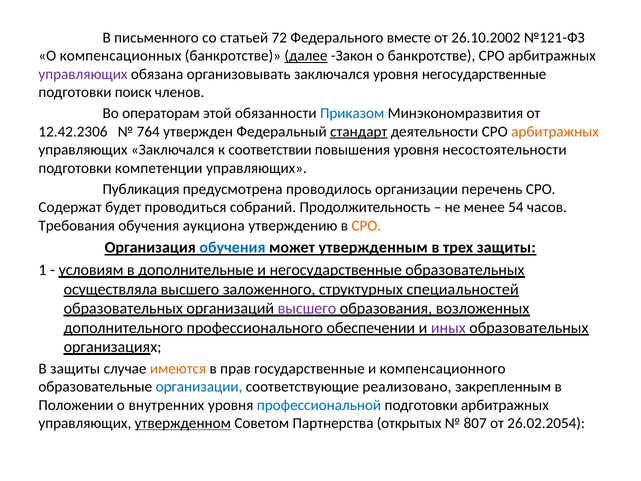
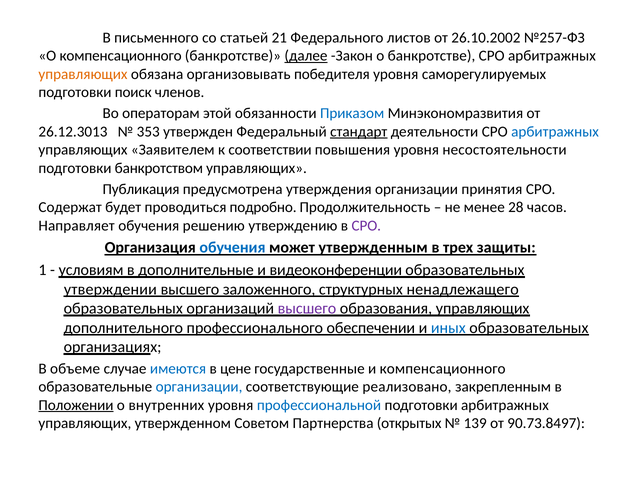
72: 72 -> 21
вместе: вместе -> листов
№121-ФЗ: №121-ФЗ -> №257-ФЗ
О компенсационных: компенсационных -> компенсационного
управляющих at (83, 74) colour: purple -> orange
организовывать заключался: заключался -> победителя
уровня негосударственные: негосударственные -> саморегулируемых
12.42.2306: 12.42.2306 -> 26.12.3013
764: 764 -> 353
арбитражных at (555, 132) colour: orange -> blue
управляющих Заключался: Заключался -> Заявителем
компетенции: компетенции -> банкротством
проводилось: проводилось -> утверждения
перечень: перечень -> принятия
собраний: собраний -> подробно
54: 54 -> 28
Требования: Требования -> Направляет
аукциона: аукциона -> решению
СРО at (366, 225) colour: orange -> purple
и негосударственные: негосударственные -> видеоконференции
осуществляла: осуществляла -> утверждении
специальностей: специальностей -> ненадлежащего
образования возложенных: возложенных -> управляющих
иных colour: purple -> blue
В защиты: защиты -> объеме
имеются colour: orange -> blue
прав: прав -> цене
Положении underline: none -> present
утвержденном underline: present -> none
807: 807 -> 139
26.02.2054: 26.02.2054 -> 90.73.8497
